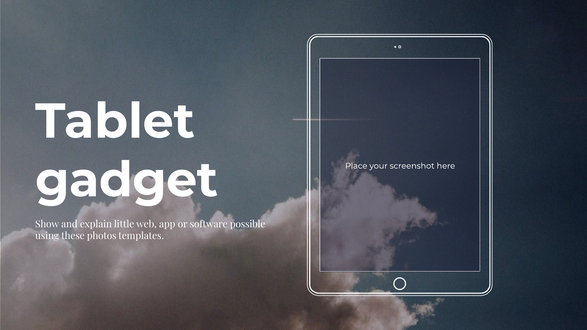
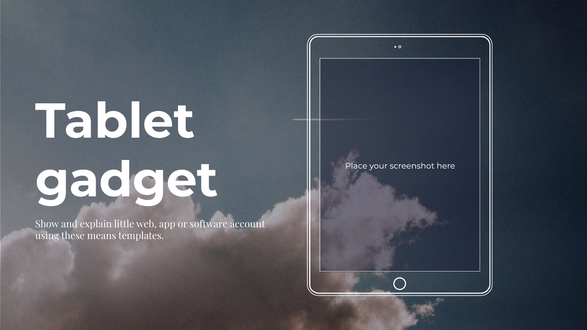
possible: possible -> account
photos: photos -> means
